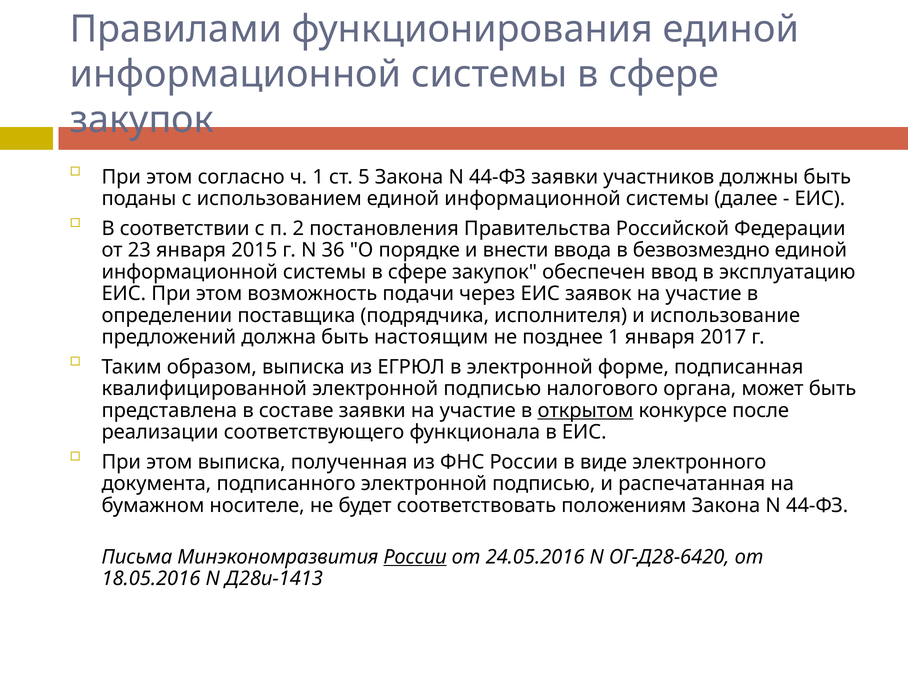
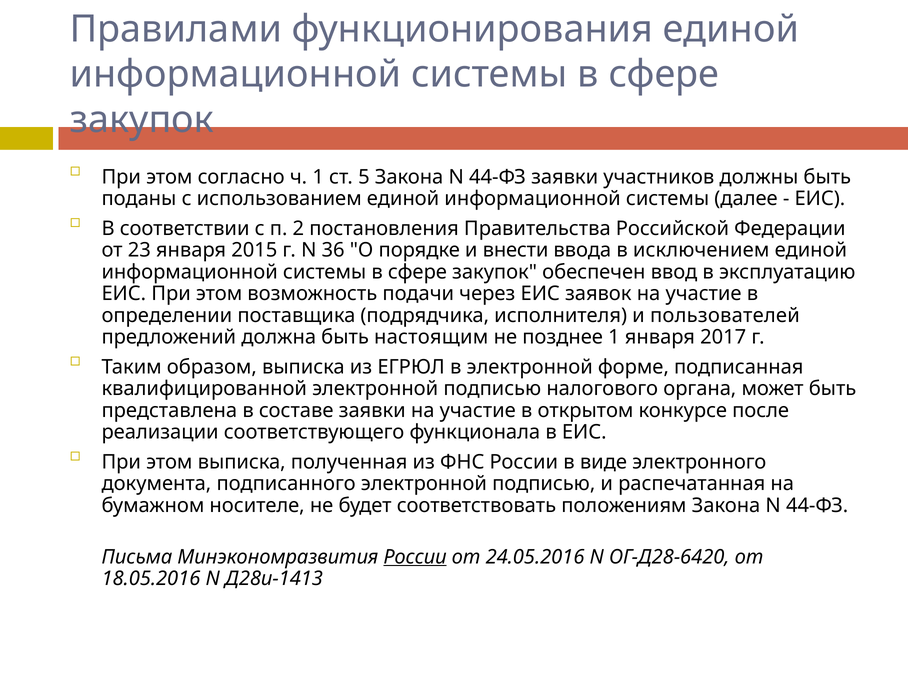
безвозмездно: безвозмездно -> исключением
использование: использование -> пользователей
открытом underline: present -> none
